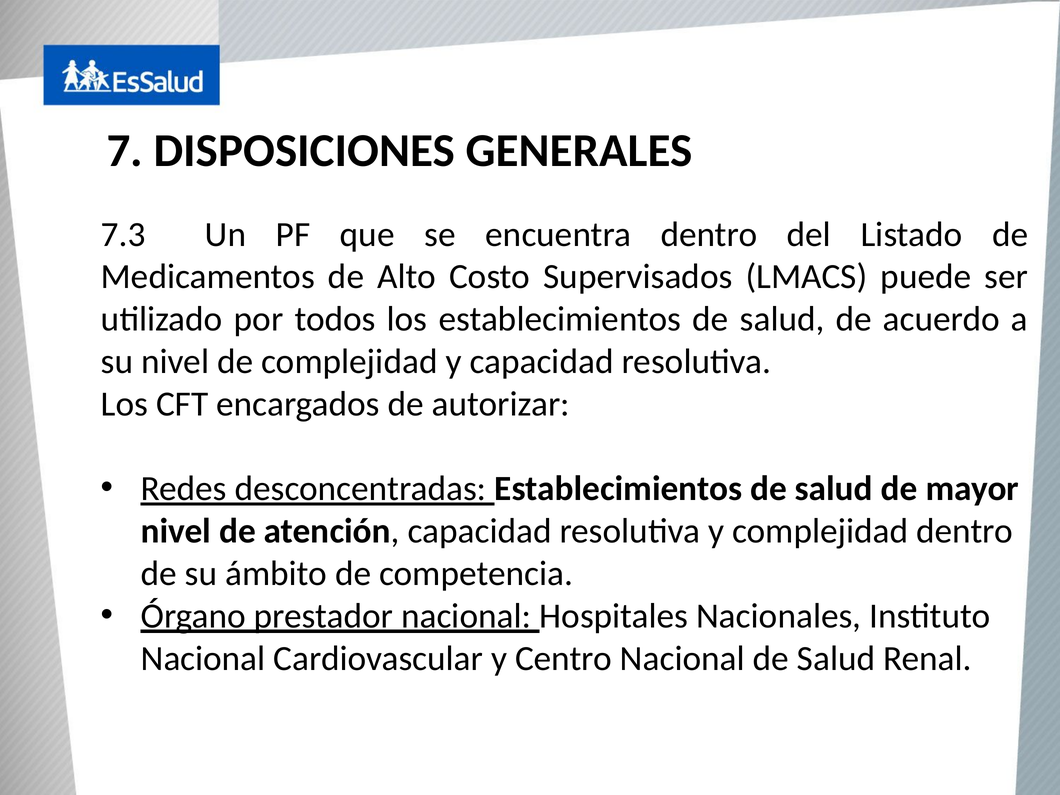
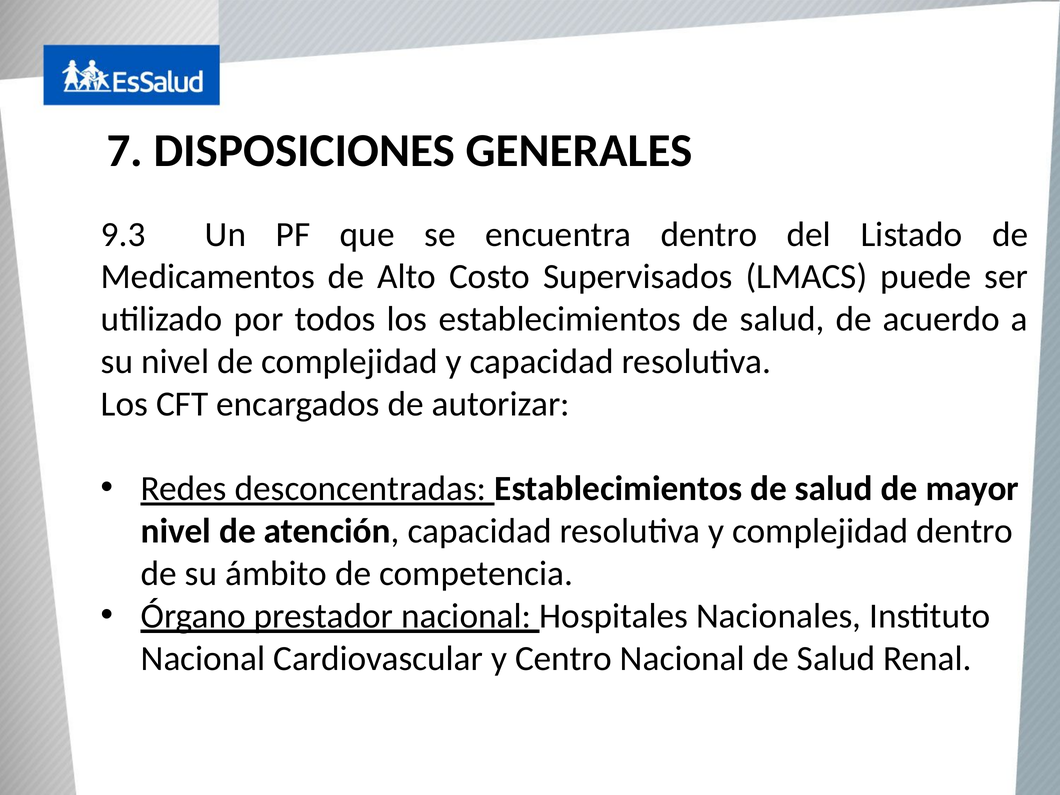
7.3: 7.3 -> 9.3
